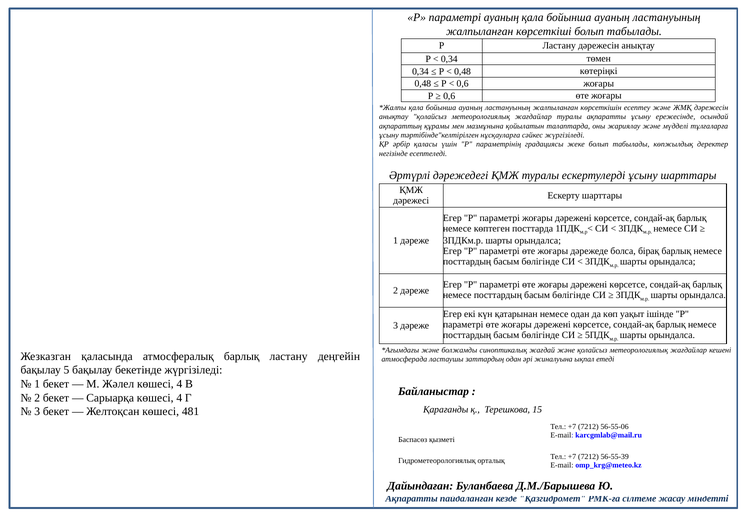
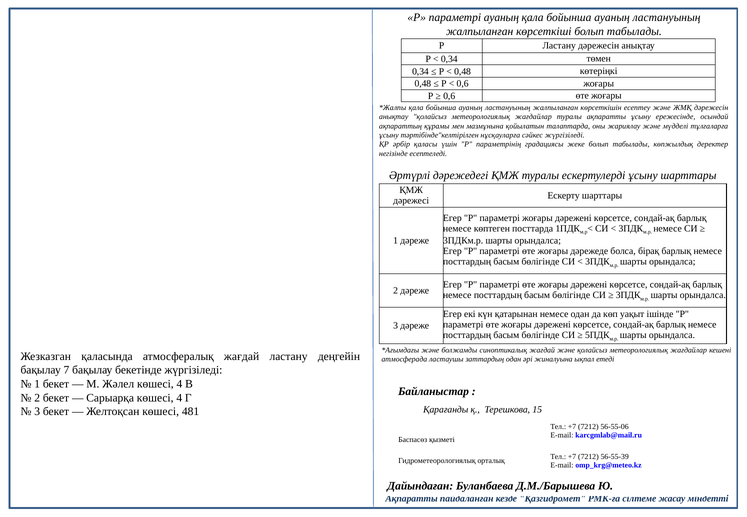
атмосфералық барлық: барлық -> жағдай
5: 5 -> 7
